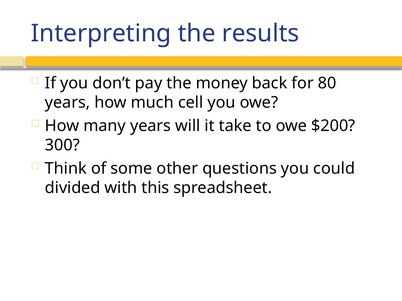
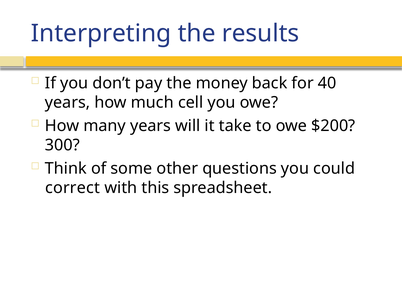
80: 80 -> 40
divided: divided -> correct
